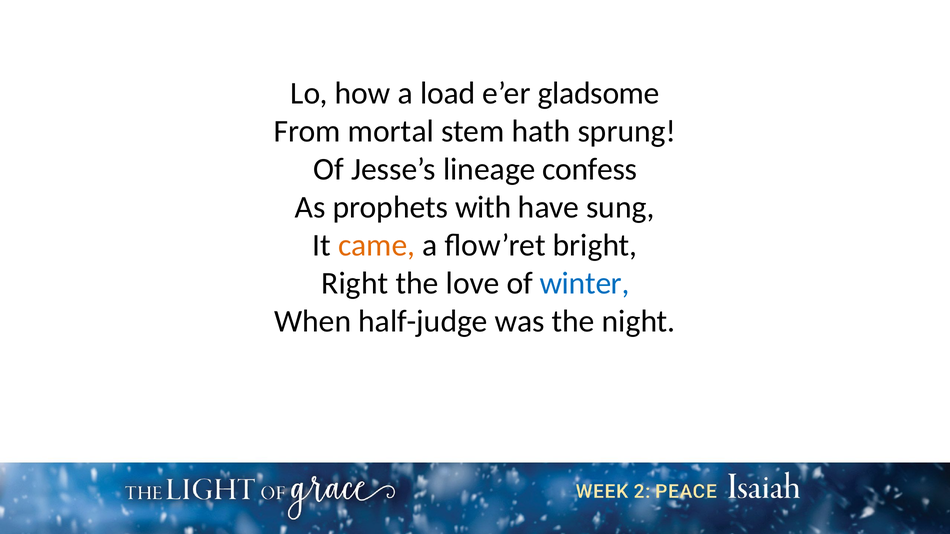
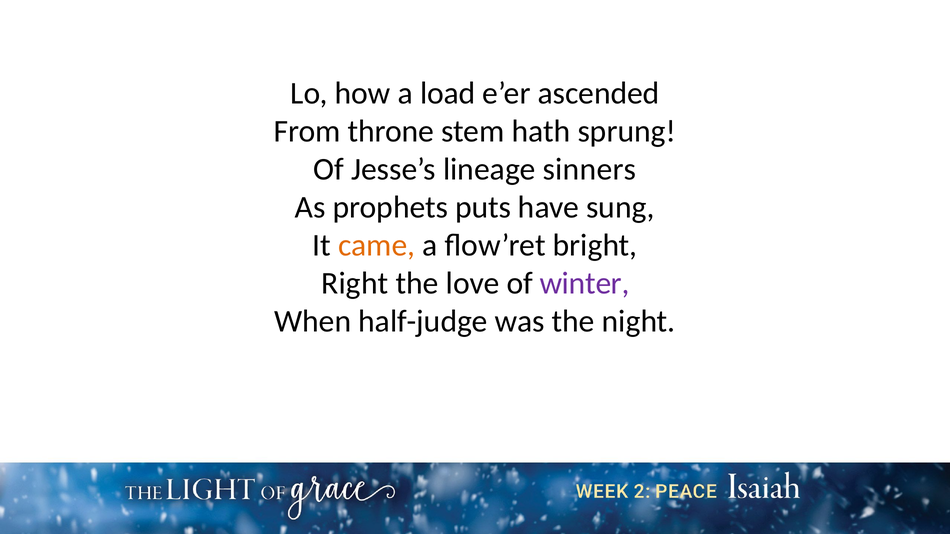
gladsome: gladsome -> ascended
mortal: mortal -> throne
confess: confess -> sinners
with: with -> puts
winter colour: blue -> purple
